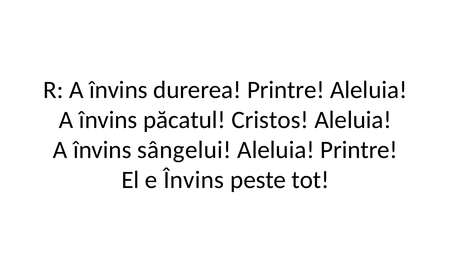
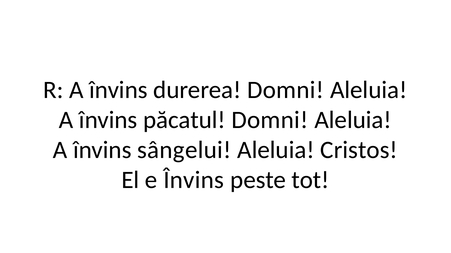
durerea Printre: Printre -> Domni
păcatul Cristos: Cristos -> Domni
Aleluia Printre: Printre -> Cristos
